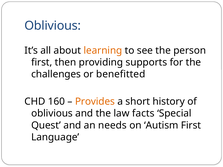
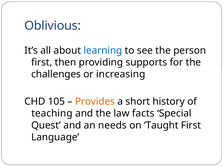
learning colour: orange -> blue
benefitted: benefitted -> increasing
160: 160 -> 105
oblivious at (52, 114): oblivious -> teaching
Autism: Autism -> Taught
